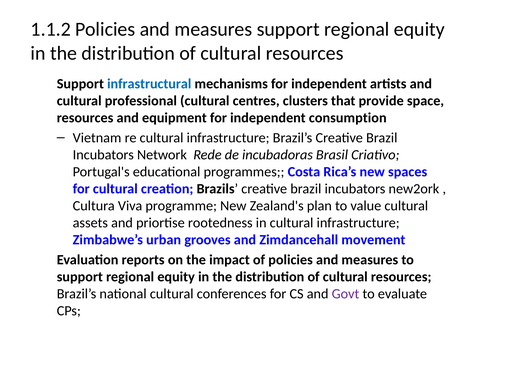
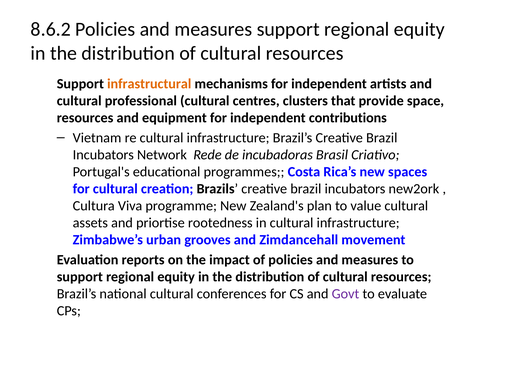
1.1.2: 1.1.2 -> 8.6.2
infrastructural colour: blue -> orange
consumption: consumption -> contributions
